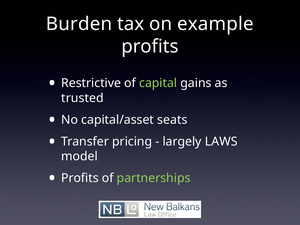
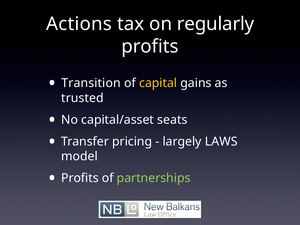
Burden: Burden -> Actions
example: example -> regularly
Restrictive: Restrictive -> Transition
capital colour: light green -> yellow
